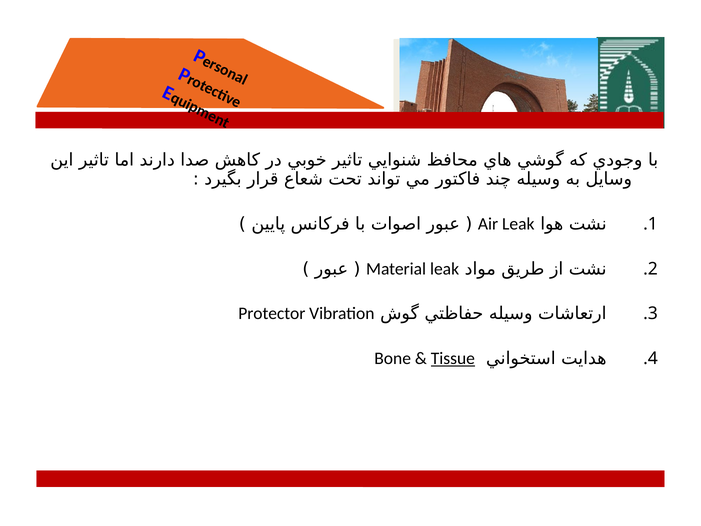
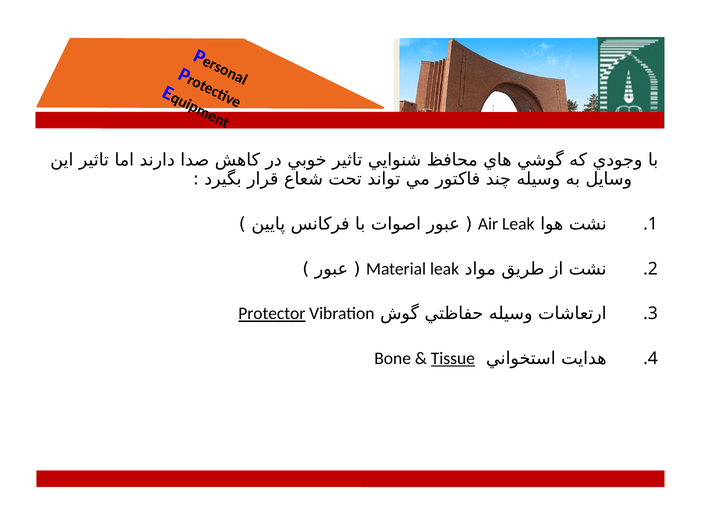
Protector underline: none -> present
